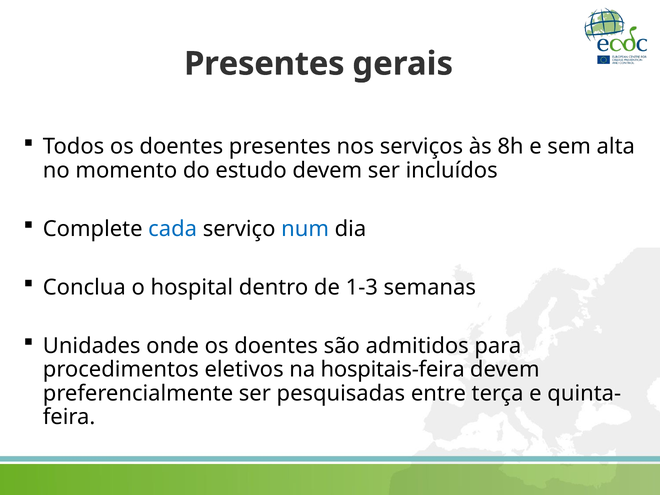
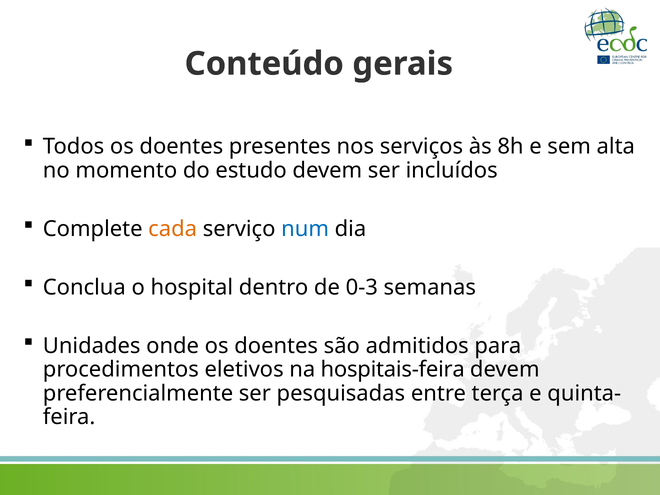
Presentes at (264, 64): Presentes -> Conteúdo
cada colour: blue -> orange
1-3: 1-3 -> 0-3
